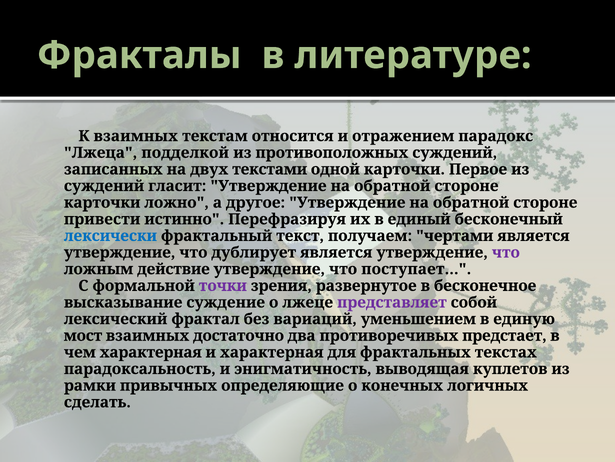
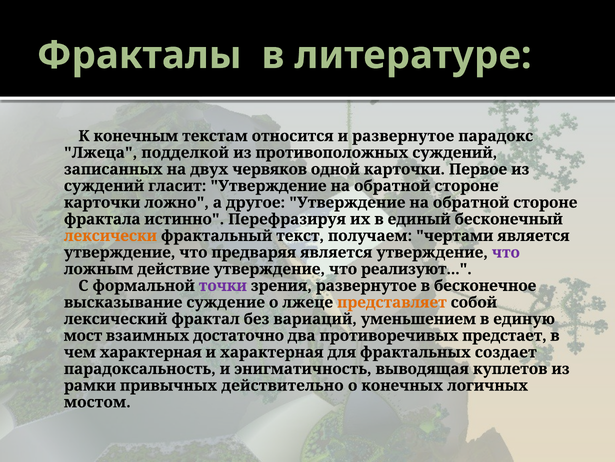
К взаимных: взаимных -> конечным
и отражением: отражением -> развернутое
текстами: текстами -> червяков
привести: привести -> фрактала
лексически colour: blue -> orange
дублирует: дублирует -> предваряя
поступает: поступает -> реализуют
представляет colour: purple -> orange
текстах: текстах -> создает
определяющие: определяющие -> действительно
сделать: сделать -> мостом
